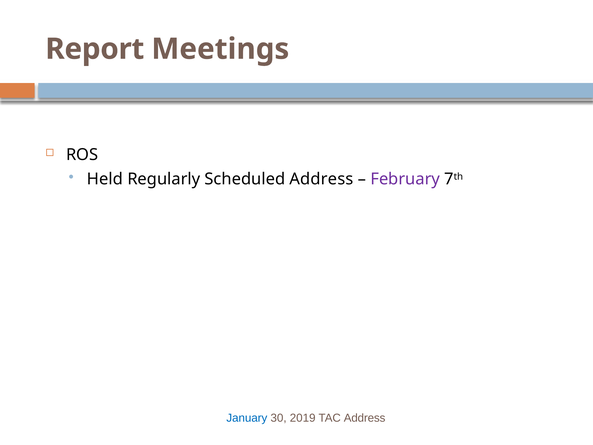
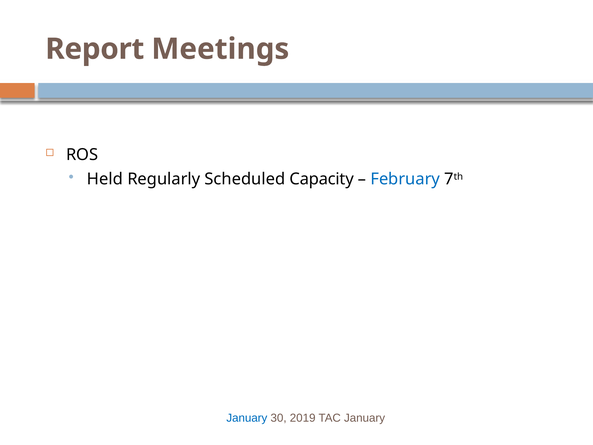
Scheduled Address: Address -> Capacity
February colour: purple -> blue
TAC Address: Address -> January
